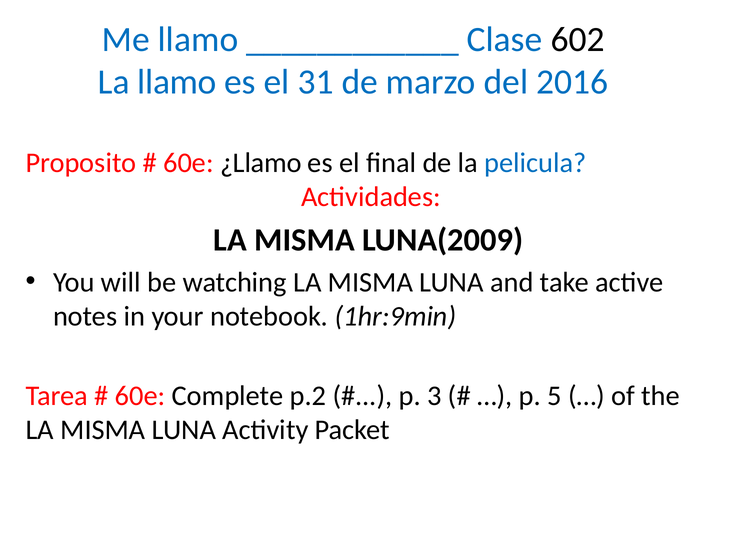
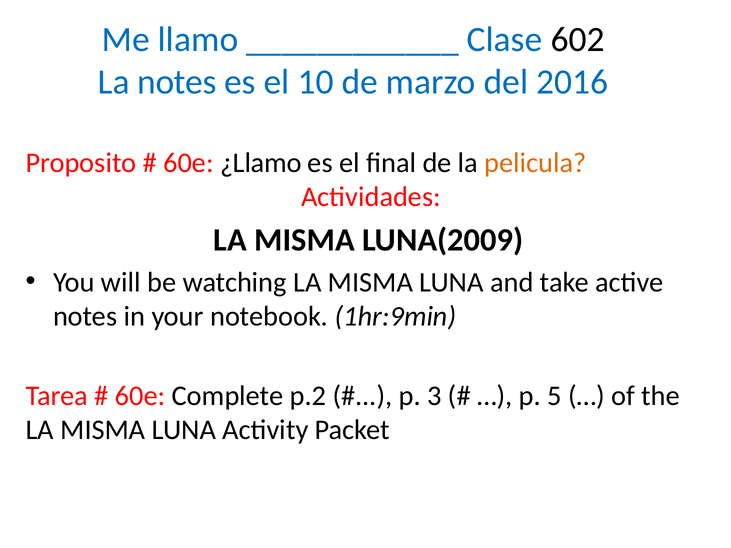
La llamo: llamo -> notes
31: 31 -> 10
pelicula colour: blue -> orange
